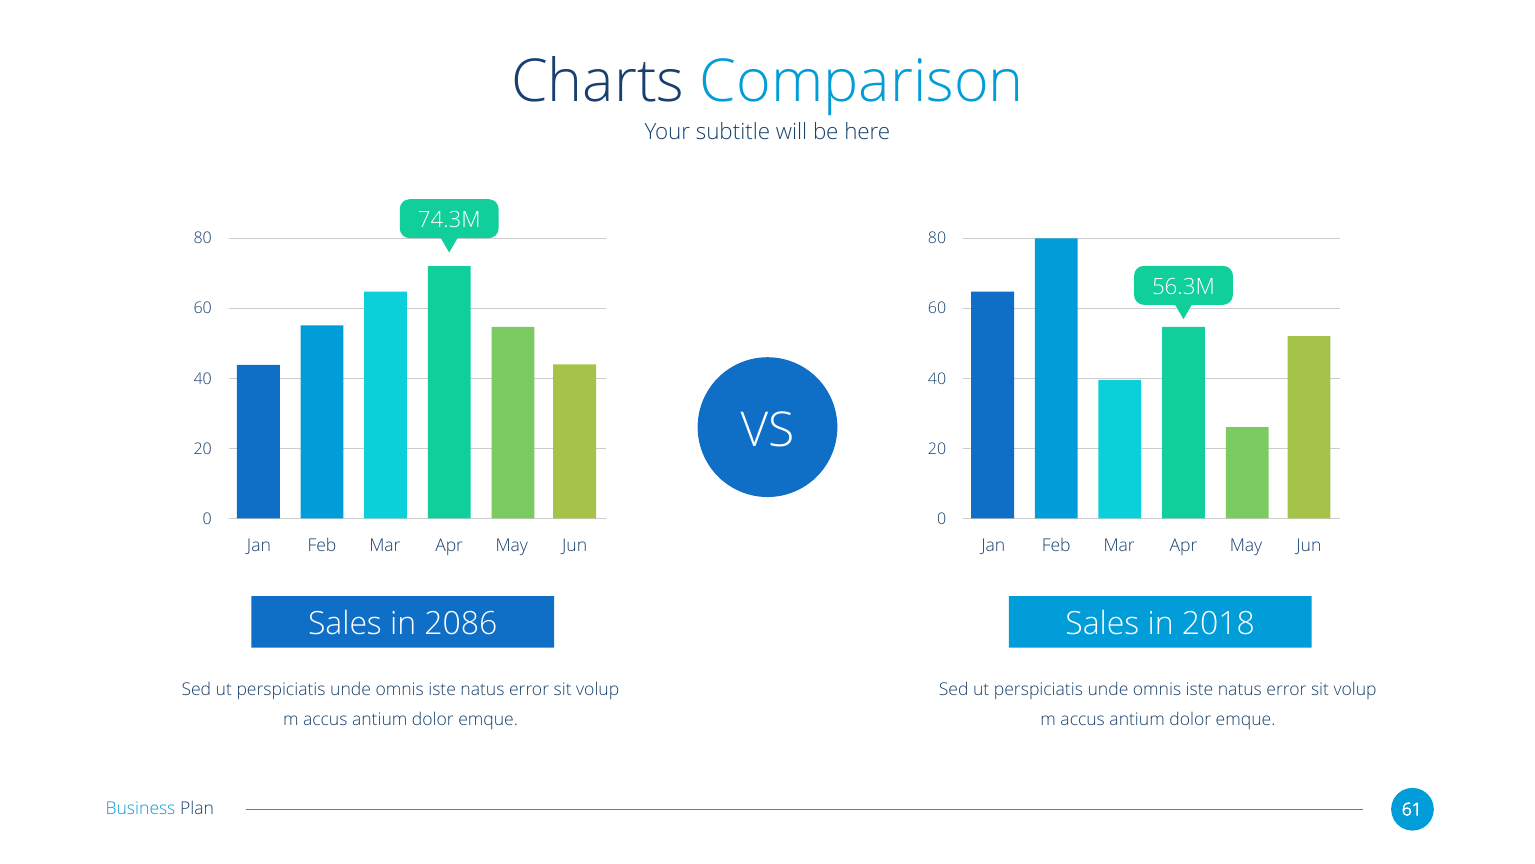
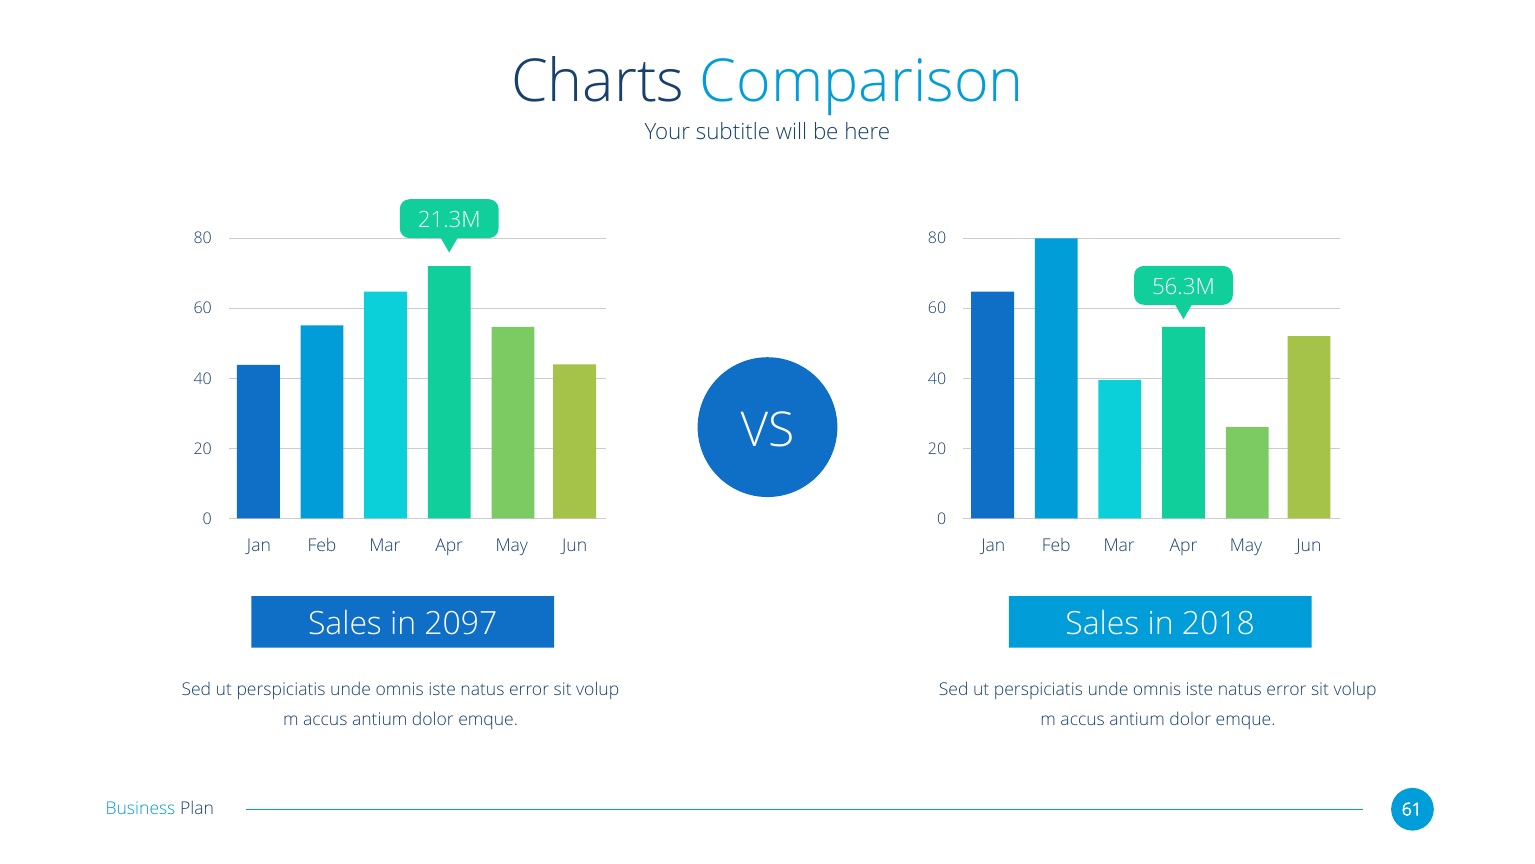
74.3M: 74.3M -> 21.3M
2086: 2086 -> 2097
